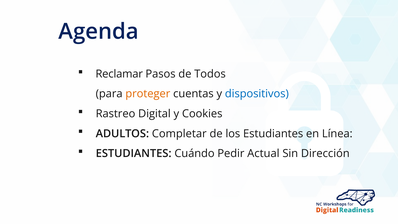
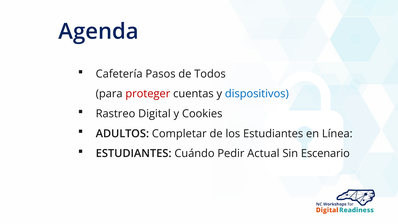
Reclamar: Reclamar -> Cafetería
proteger colour: orange -> red
Dirección: Dirección -> Escenario
